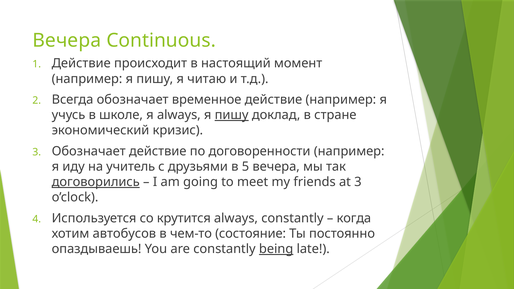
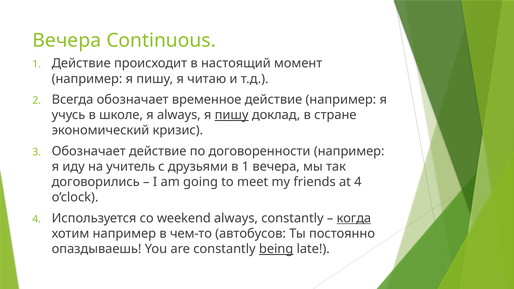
в 5: 5 -> 1
договорились underline: present -> none
at 3: 3 -> 4
крутится: крутится -> weekend
когда underline: none -> present
хотим автобусов: автобусов -> например
состояние: состояние -> автобусов
